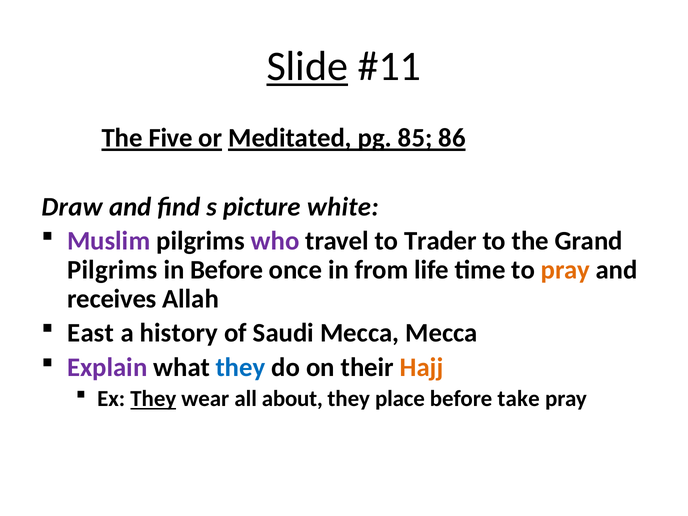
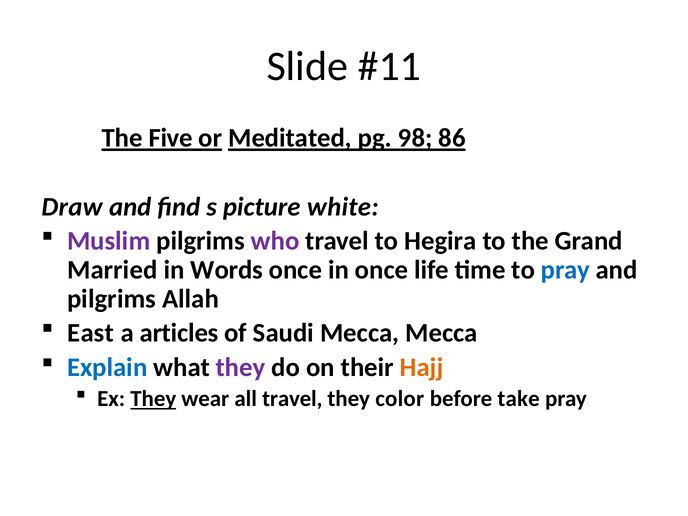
Slide underline: present -> none
85: 85 -> 98
Trader: Trader -> Hegira
Pilgrims at (112, 270): Pilgrims -> Married
in Before: Before -> Words
in from: from -> once
pray at (565, 270) colour: orange -> blue
receives at (112, 299): receives -> pilgrims
history: history -> articles
Explain colour: purple -> blue
they at (241, 367) colour: blue -> purple
all about: about -> travel
place: place -> color
